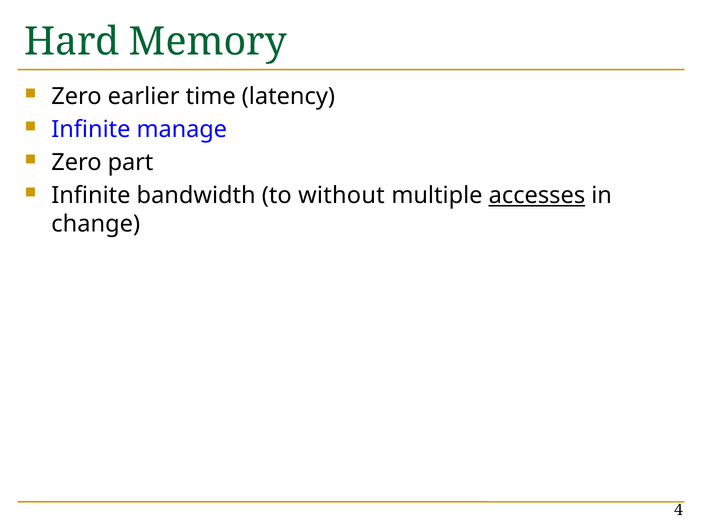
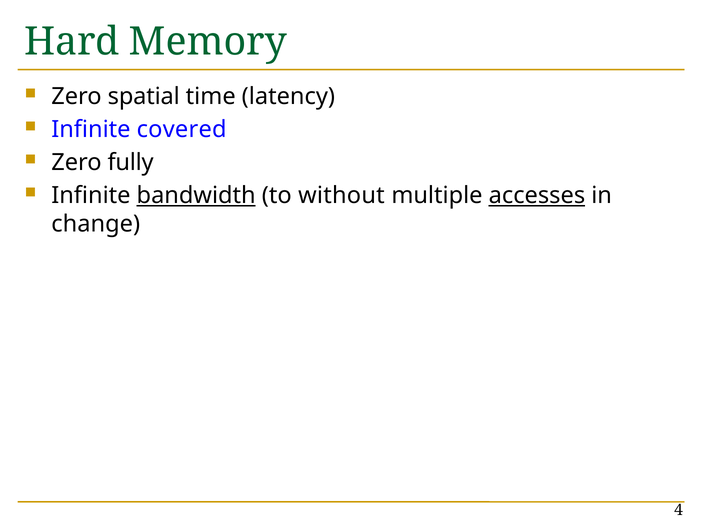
earlier: earlier -> spatial
manage: manage -> covered
part: part -> fully
bandwidth underline: none -> present
